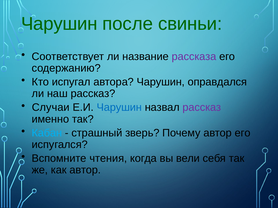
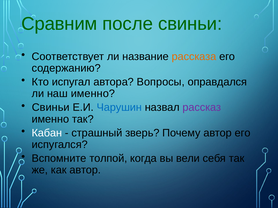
Чарушин at (59, 24): Чарушин -> Сравним
рассказа colour: purple -> orange
автора Чарушин: Чарушин -> Вопросы
наш рассказ: рассказ -> именно
Случаи at (51, 108): Случаи -> Свиньи
Кабан colour: light blue -> white
чтения: чтения -> толпой
